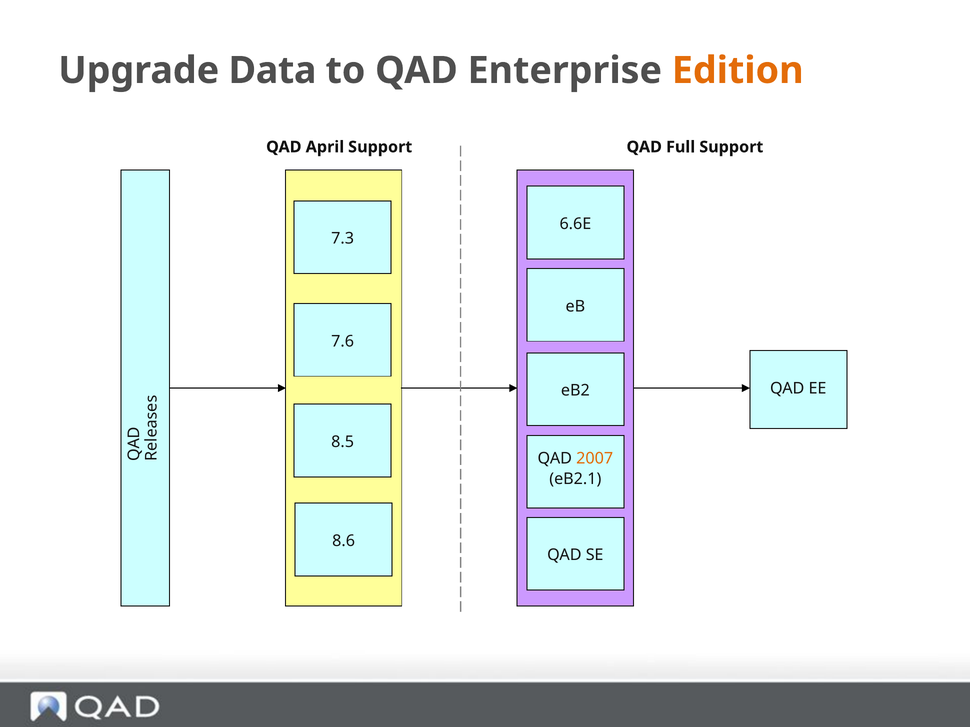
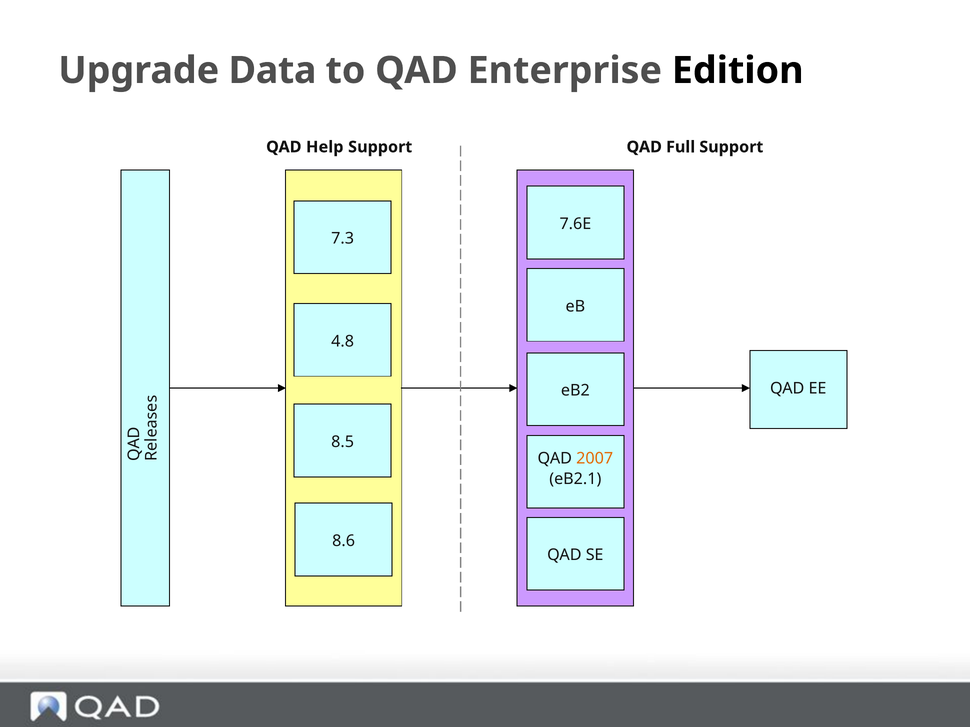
Edition colour: orange -> black
April: April -> Help
6.6E: 6.6E -> 7.6E
7.6: 7.6 -> 4.8
